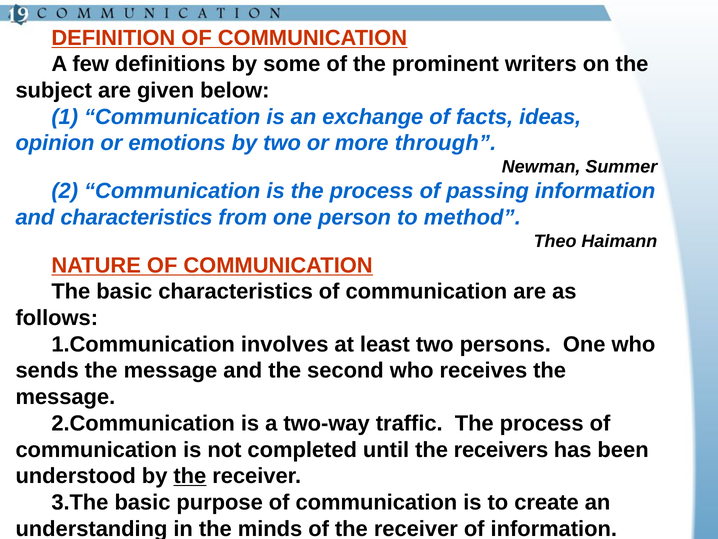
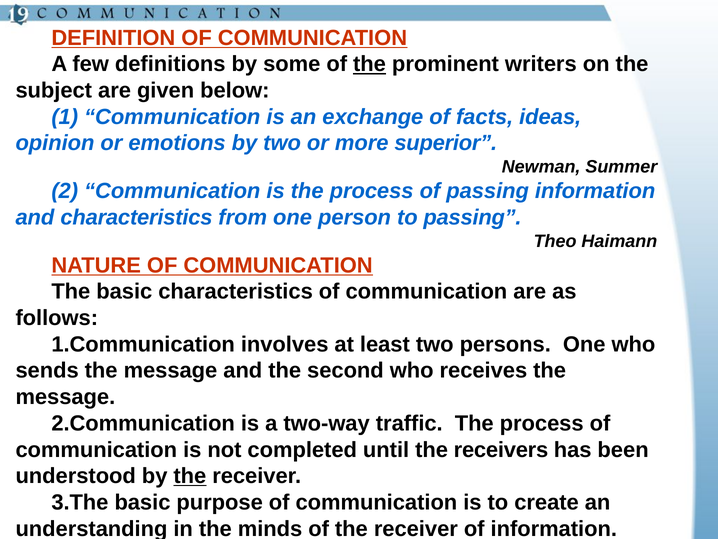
the at (369, 64) underline: none -> present
through: through -> superior
to method: method -> passing
